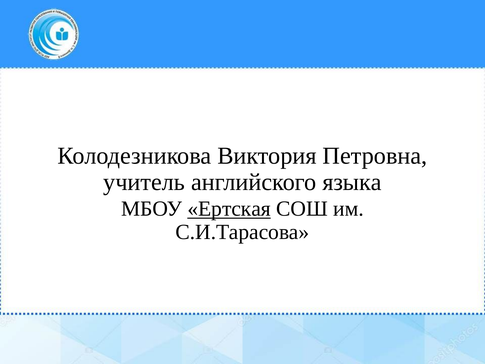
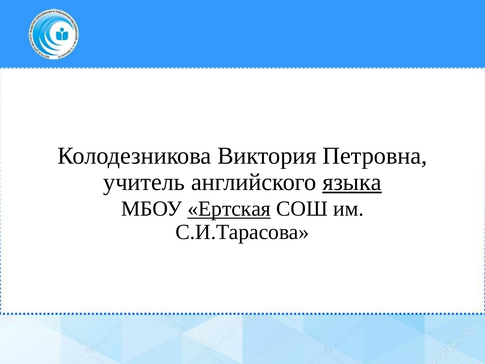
языка underline: none -> present
